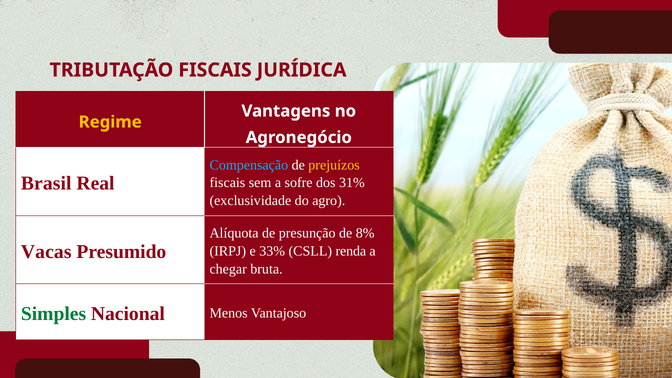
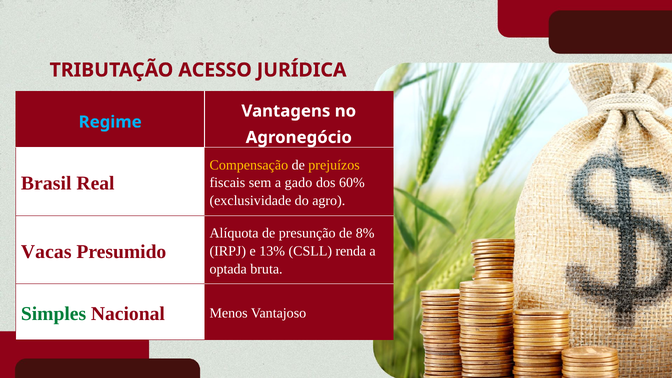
TRIBUTAÇÃO FISCAIS: FISCAIS -> ACESSO
Regime colour: yellow -> light blue
Compensação colour: light blue -> yellow
sofre: sofre -> gado
31%: 31% -> 60%
33%: 33% -> 13%
chegar: chegar -> optada
